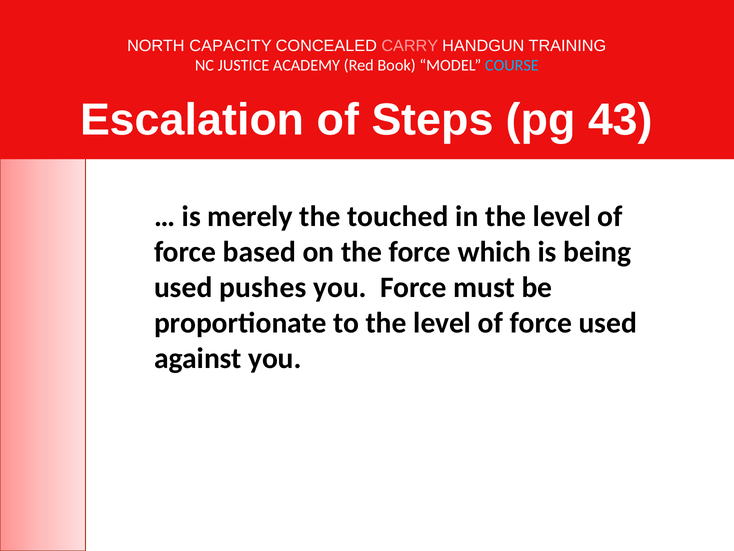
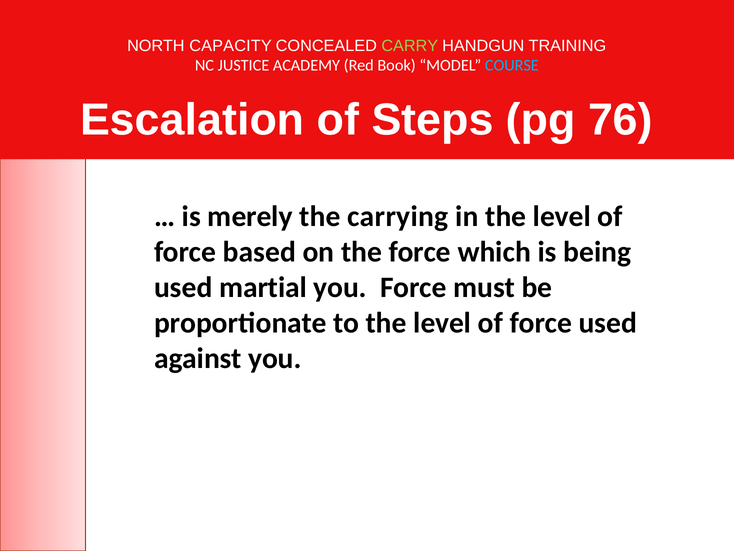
CARRY colour: pink -> light green
43: 43 -> 76
touched: touched -> carrying
pushes: pushes -> martial
